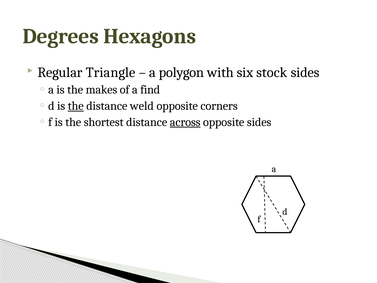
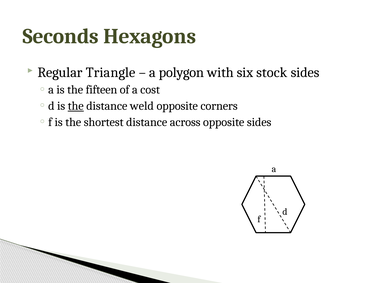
Degrees: Degrees -> Seconds
makes: makes -> fifteen
find: find -> cost
across underline: present -> none
